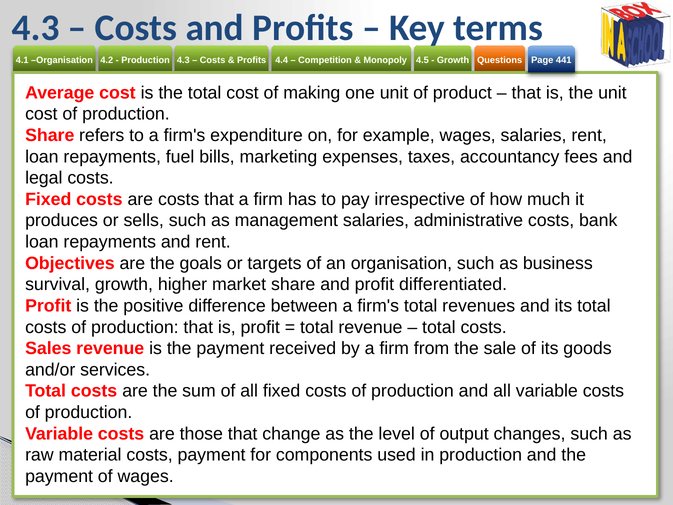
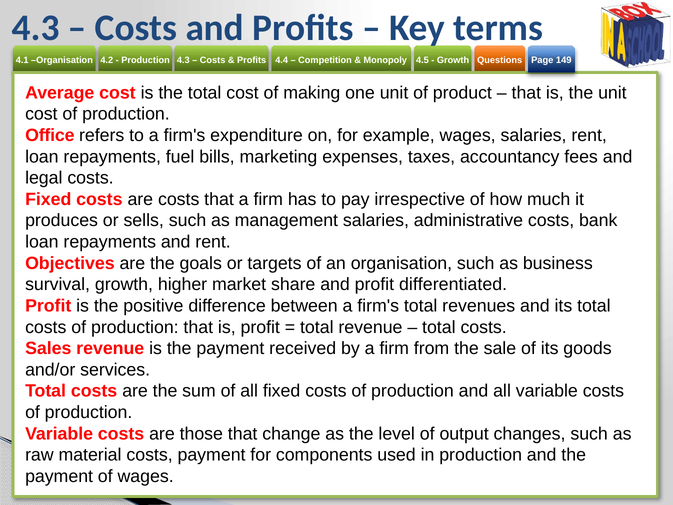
441: 441 -> 149
Share at (50, 135): Share -> Office
